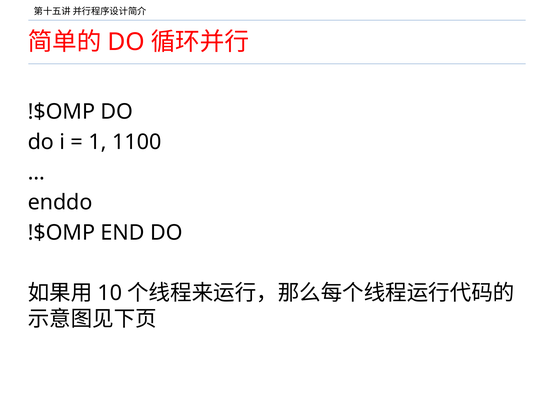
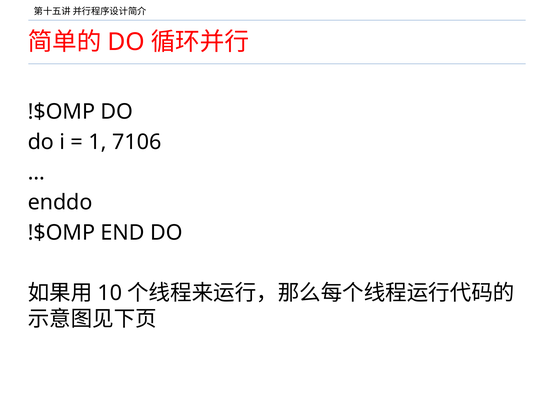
1100: 1100 -> 7106
